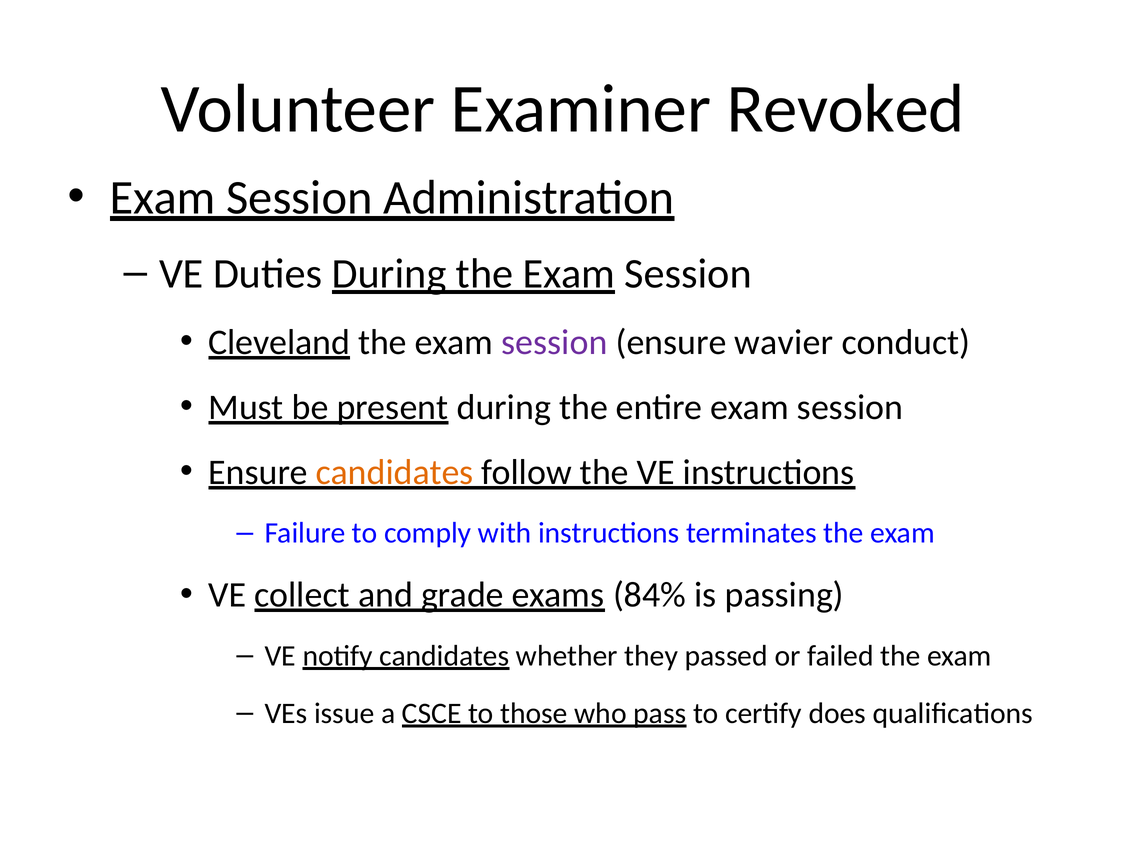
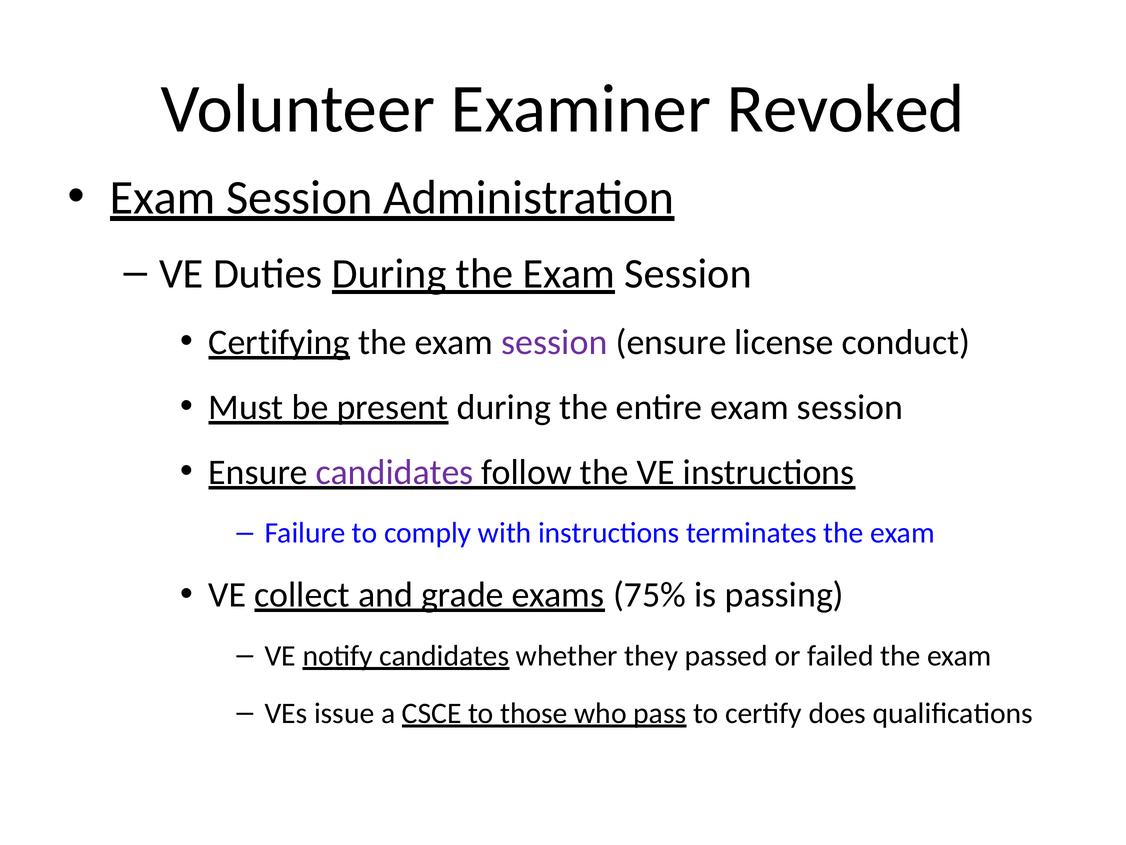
Cleveland: Cleveland -> Certifying
wavier: wavier -> license
candidates at (395, 472) colour: orange -> purple
84%: 84% -> 75%
